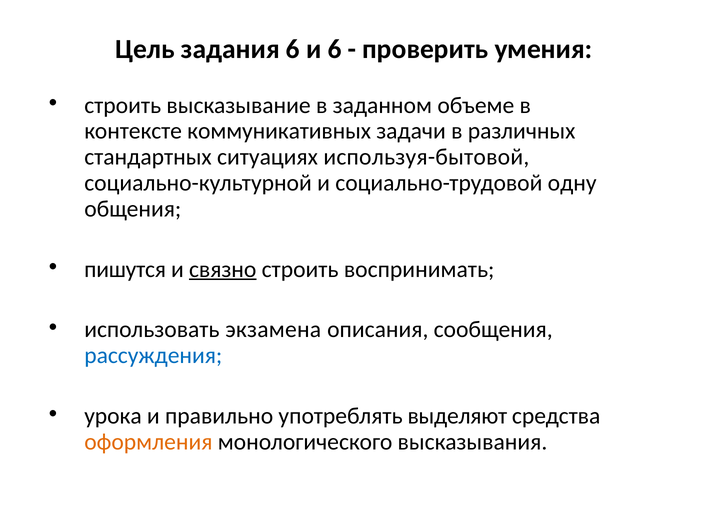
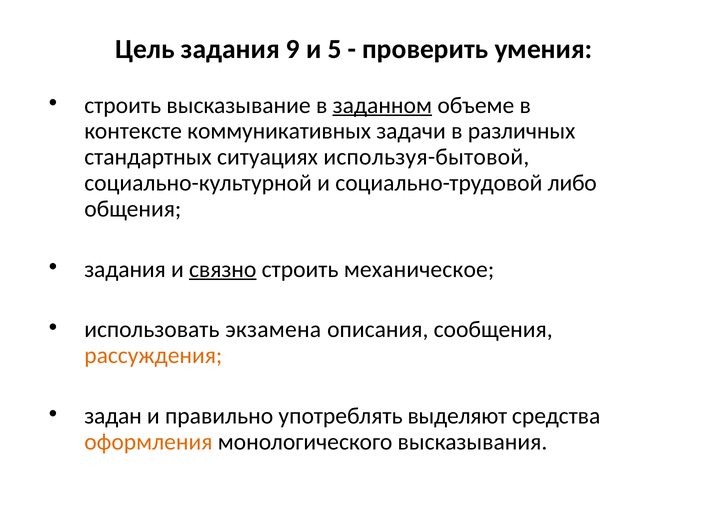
задания 6: 6 -> 9
и 6: 6 -> 5
заданном underline: none -> present
одну: одну -> либо
пишутся at (125, 269): пишутся -> задания
воспринимать: воспринимать -> механическое
рассуждения colour: blue -> orange
урока: урока -> задан
